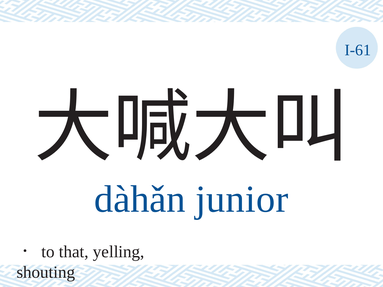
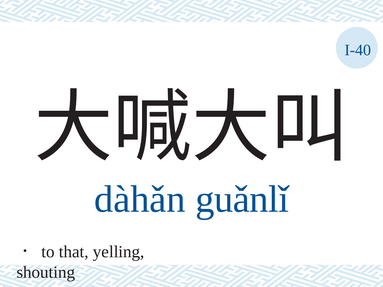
I-61: I-61 -> I-40
junior: junior -> guǎnlǐ
